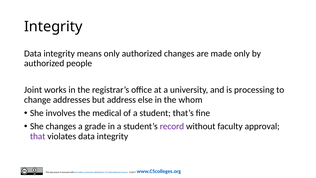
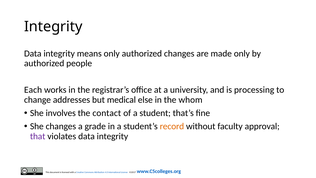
Joint: Joint -> Each
address: address -> medical
medical: medical -> contact
record colour: purple -> orange
